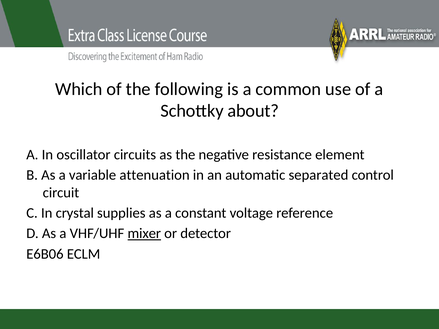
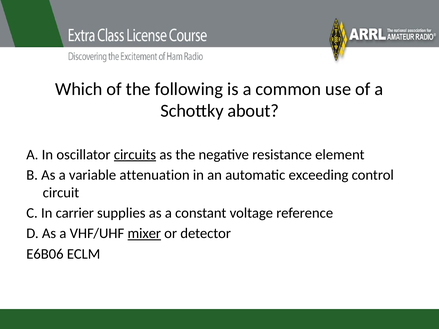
circuits underline: none -> present
separated: separated -> exceeding
crystal: crystal -> carrier
